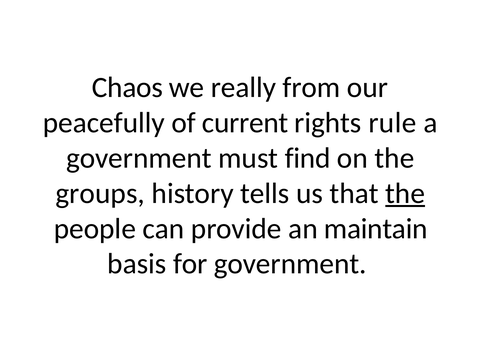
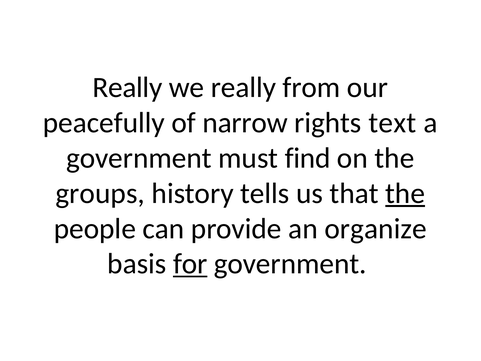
Chaos at (127, 87): Chaos -> Really
current: current -> narrow
rule: rule -> text
maintain: maintain -> organize
for underline: none -> present
